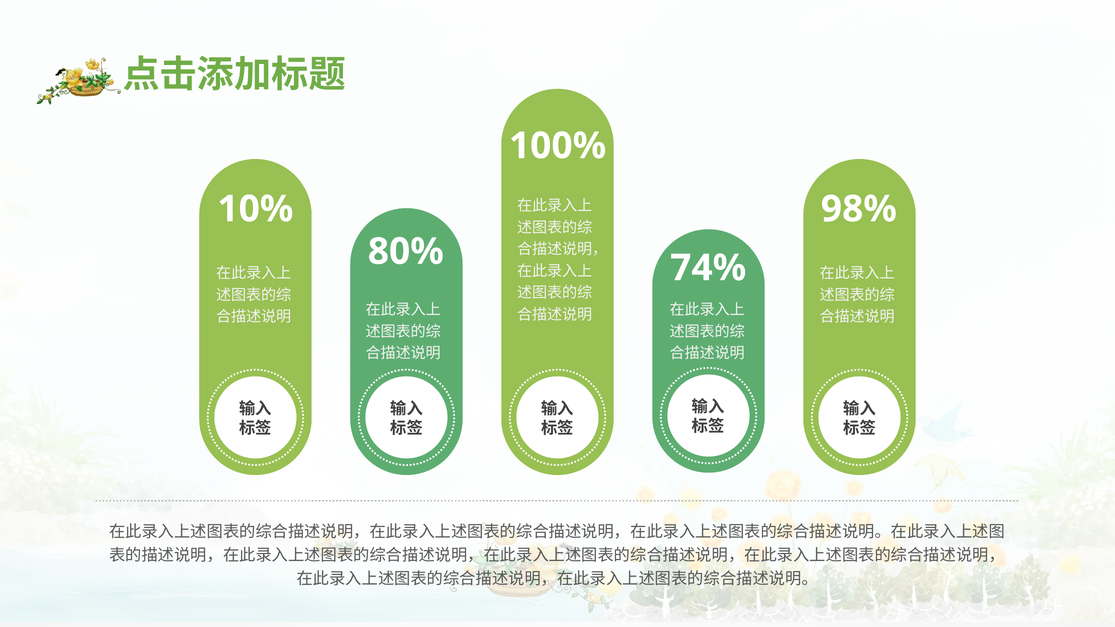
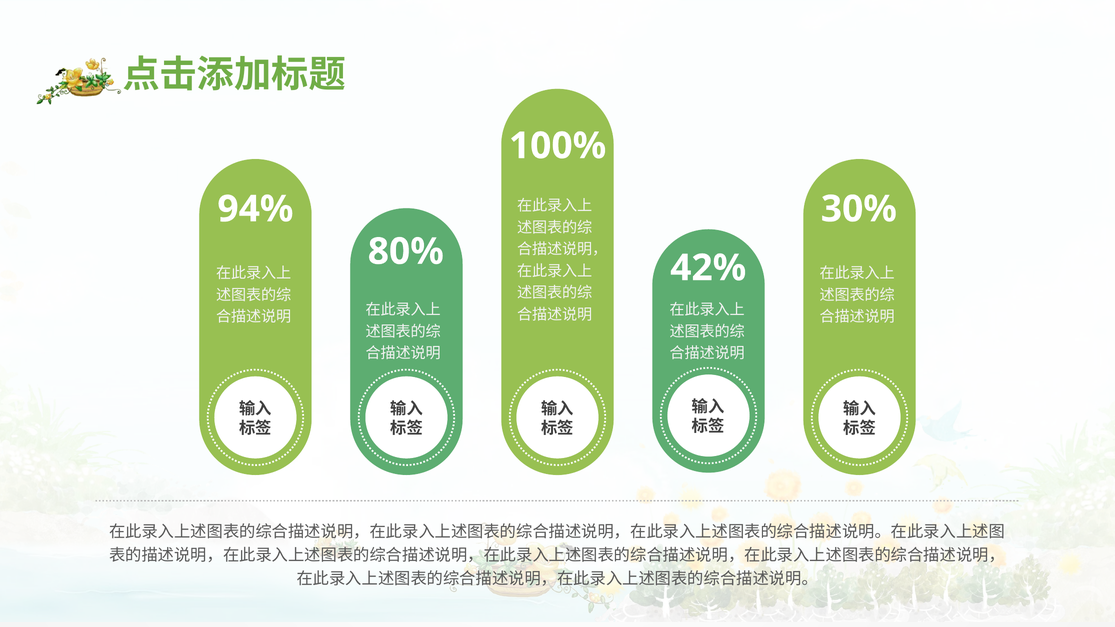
10%: 10% -> 94%
98%: 98% -> 30%
74%: 74% -> 42%
